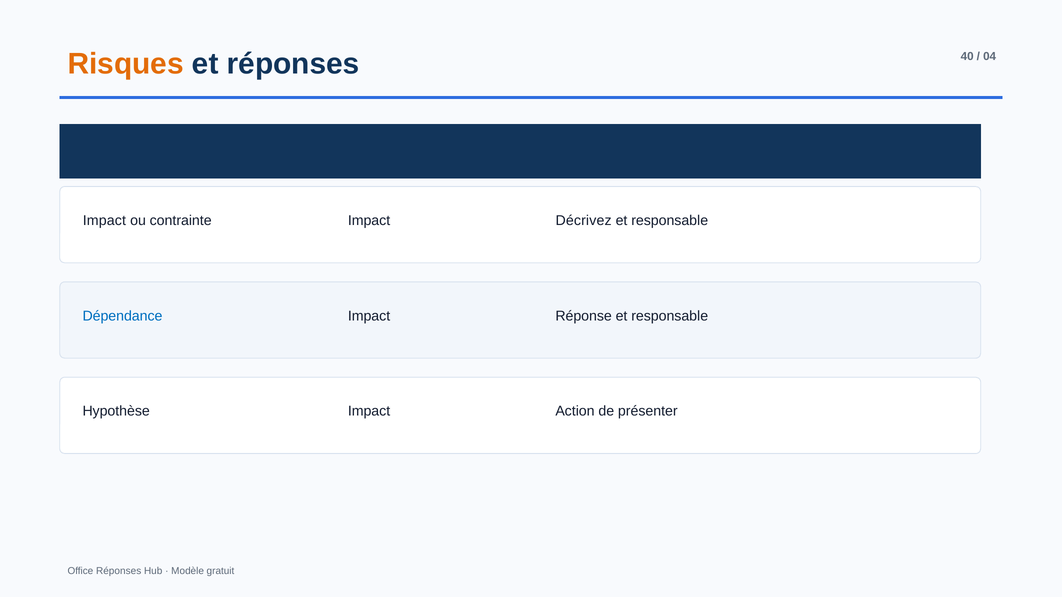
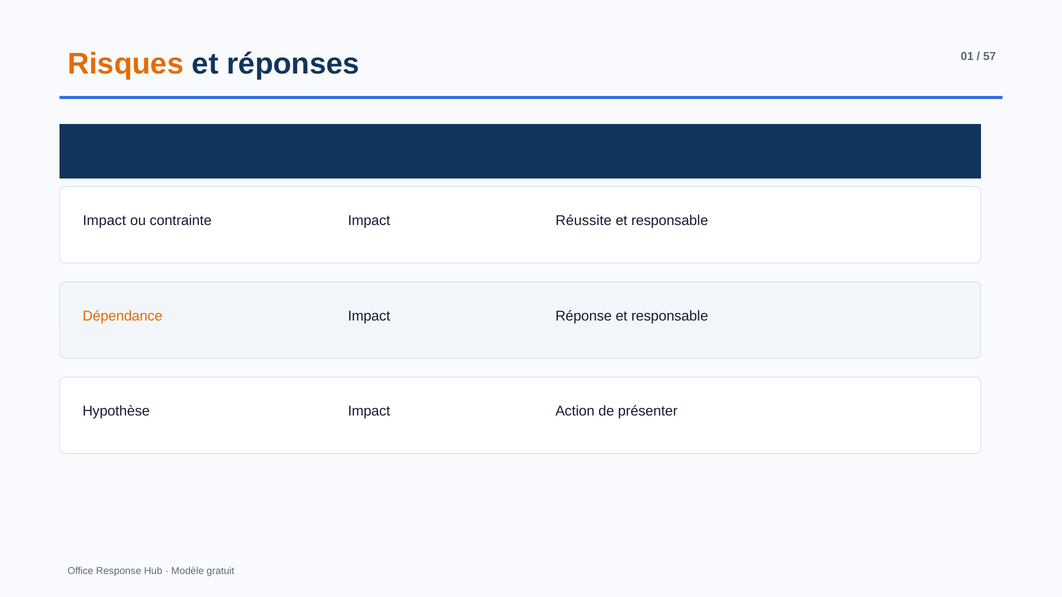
40: 40 -> 01
04: 04 -> 57
Décrivez: Décrivez -> Réussite
Dépendance colour: blue -> orange
Office Réponses: Réponses -> Response
